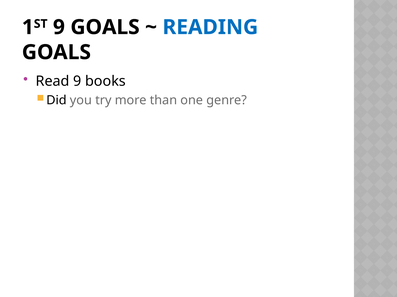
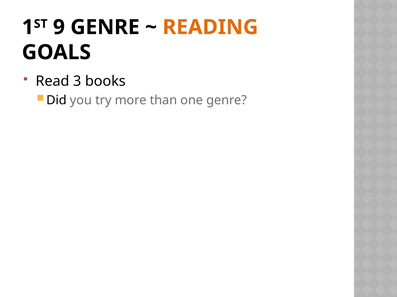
9 GOALS: GOALS -> GENRE
READING colour: blue -> orange
Read 9: 9 -> 3
